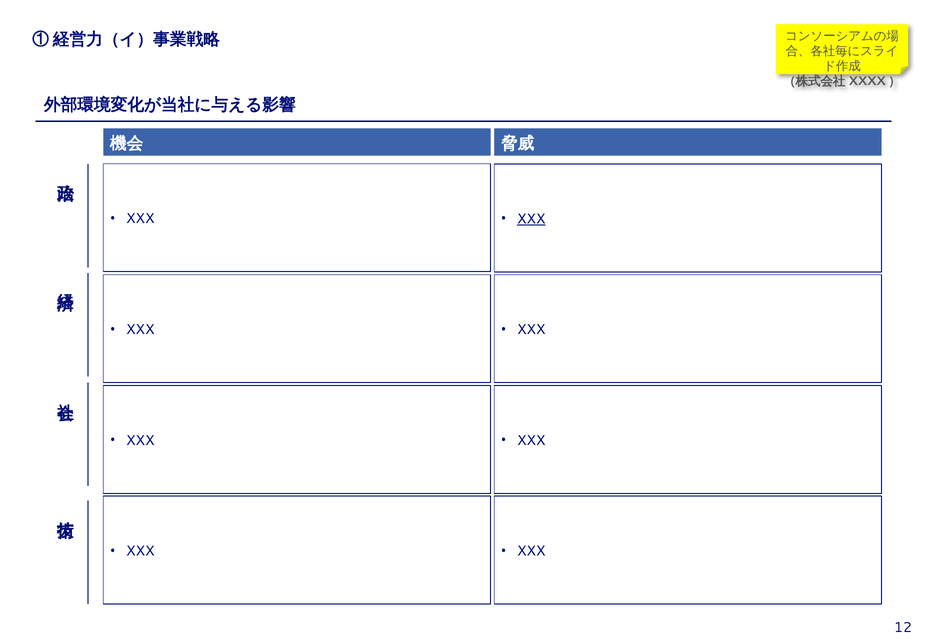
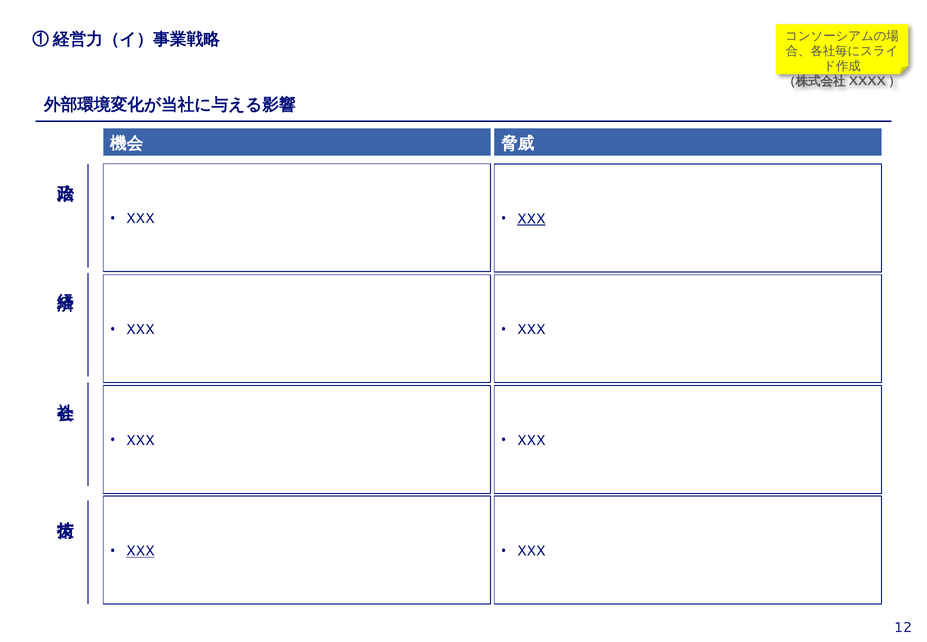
XXX at (140, 551) underline: none -> present
